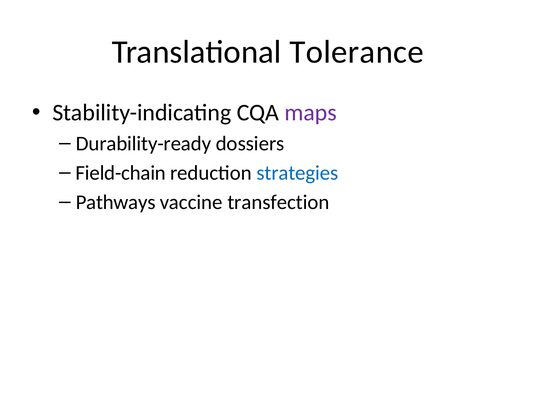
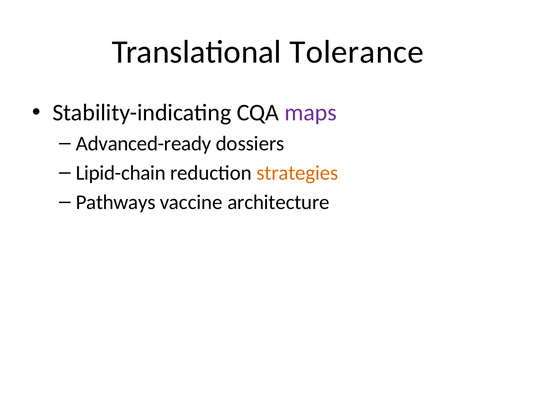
Durability-ready: Durability-ready -> Advanced-ready
Field-chain: Field-chain -> Lipid-chain
strategies colour: blue -> orange
transfection: transfection -> architecture
